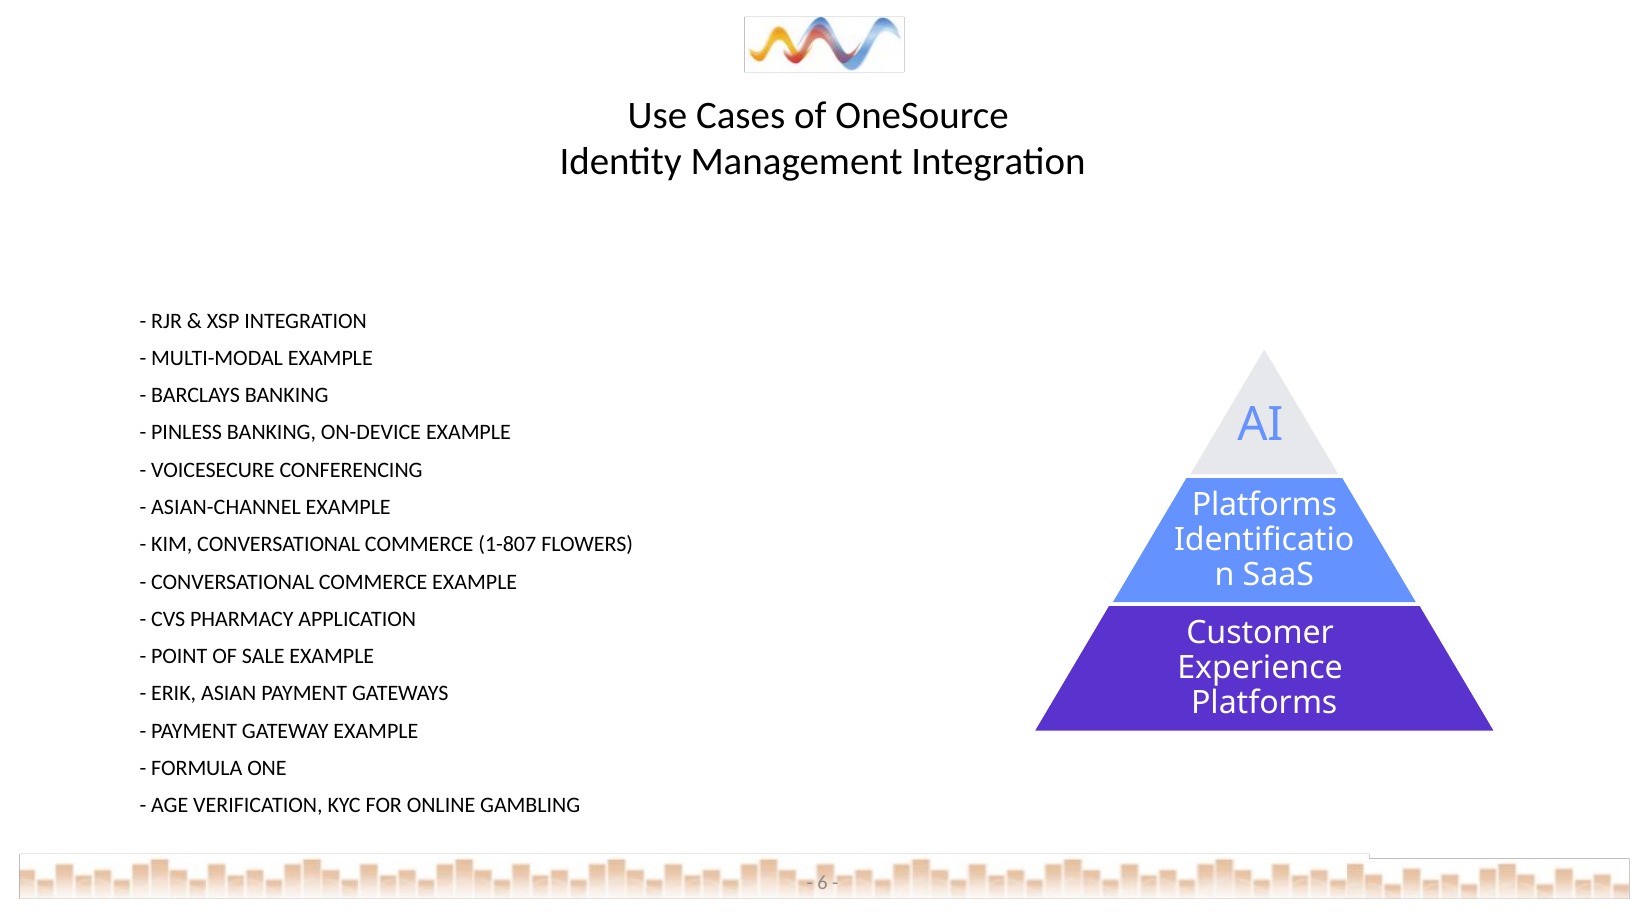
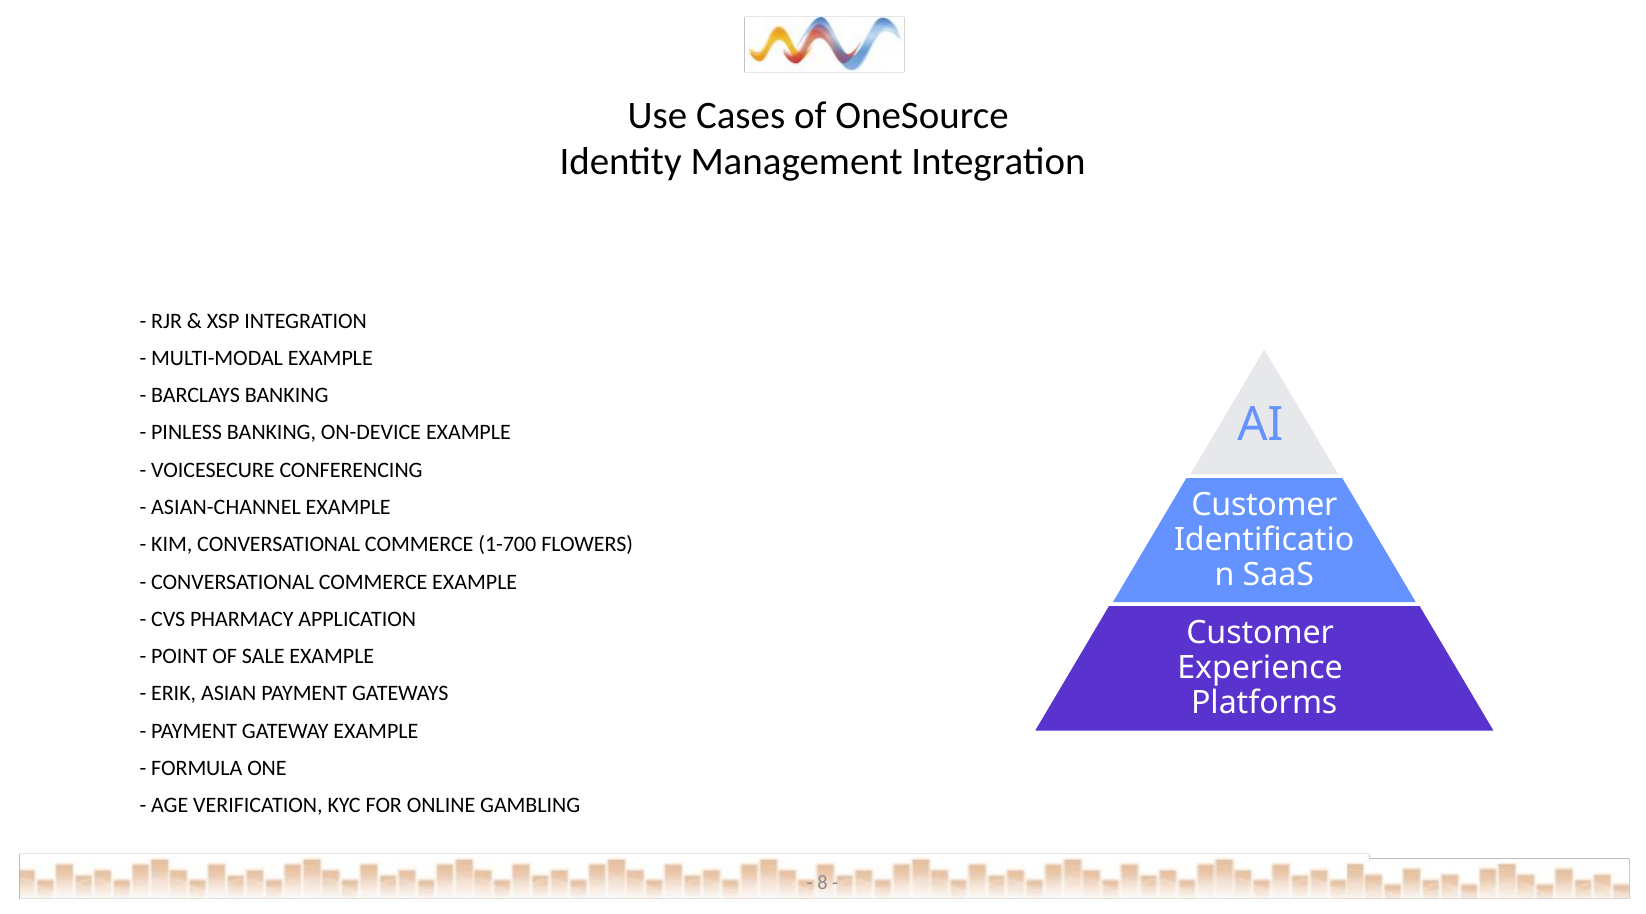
Platforms at (1264, 505): Platforms -> Customer
1-807: 1-807 -> 1-700
6: 6 -> 8
